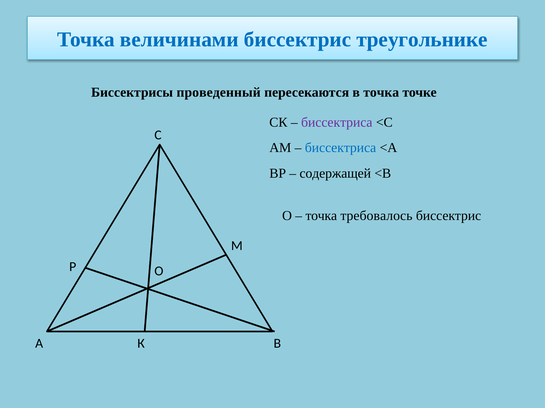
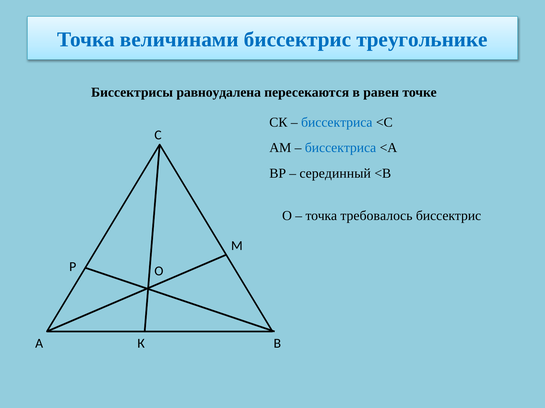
проведенный: проведенный -> равноудалена
в точка: точка -> равен
биссектриса at (337, 122) colour: purple -> blue
содержащей: содержащей -> серединный
